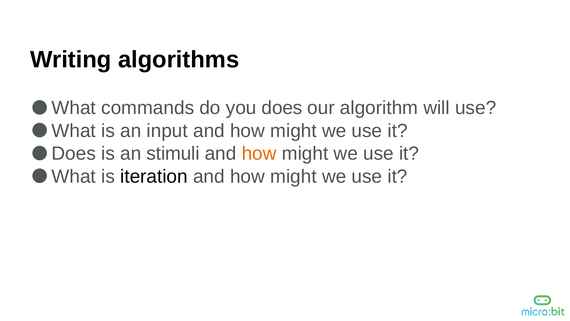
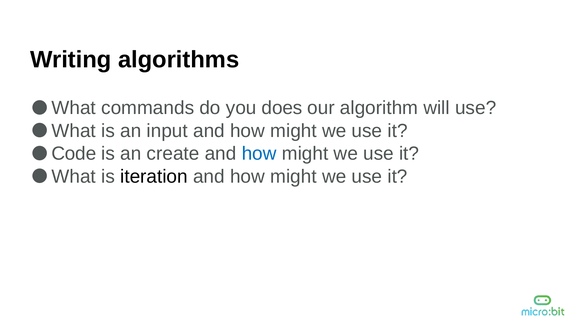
Does at (74, 153): Does -> Code
stimuli: stimuli -> create
how at (259, 153) colour: orange -> blue
